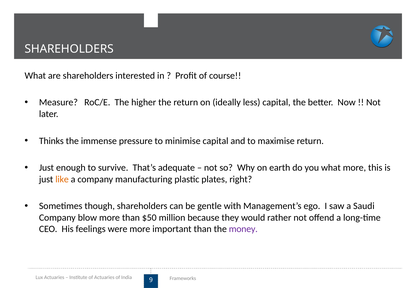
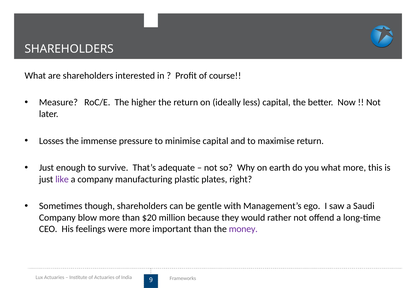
Thinks: Thinks -> Losses
like colour: orange -> purple
$50: $50 -> $20
